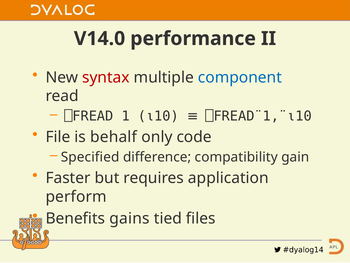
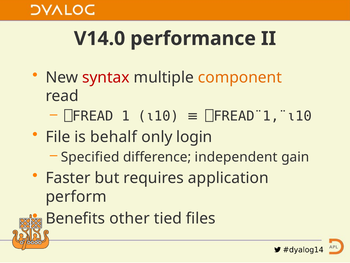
component colour: blue -> orange
code: code -> login
compatibility: compatibility -> independent
gains: gains -> other
